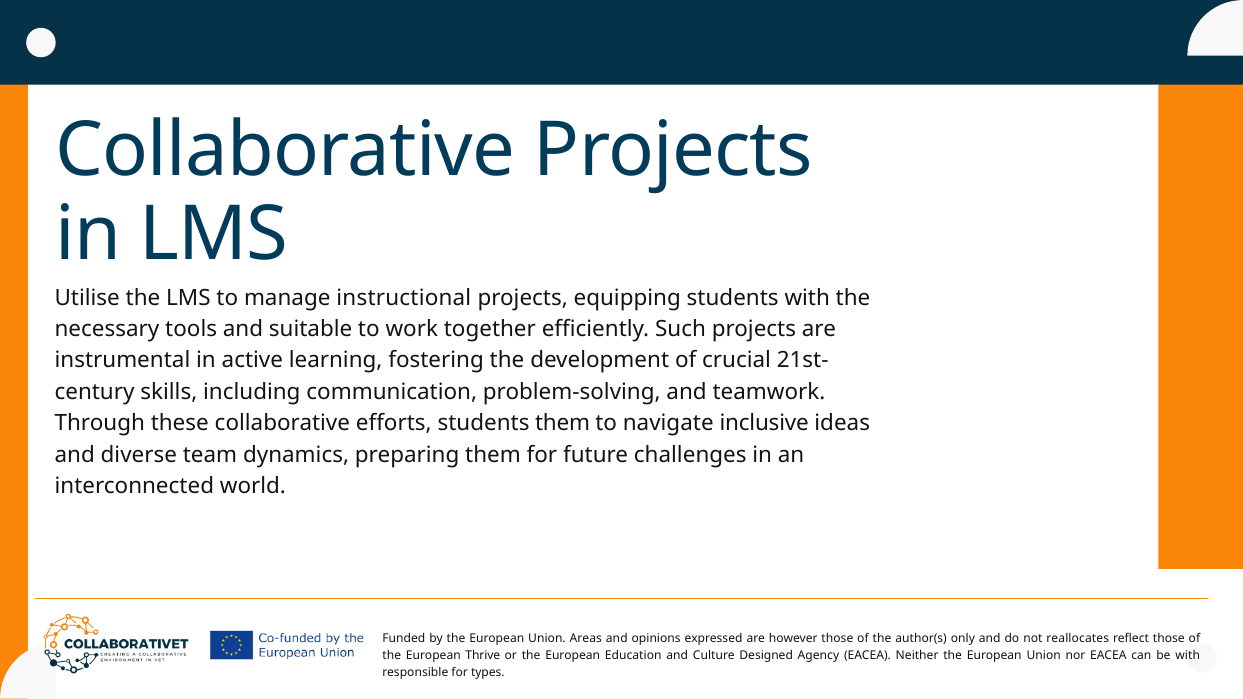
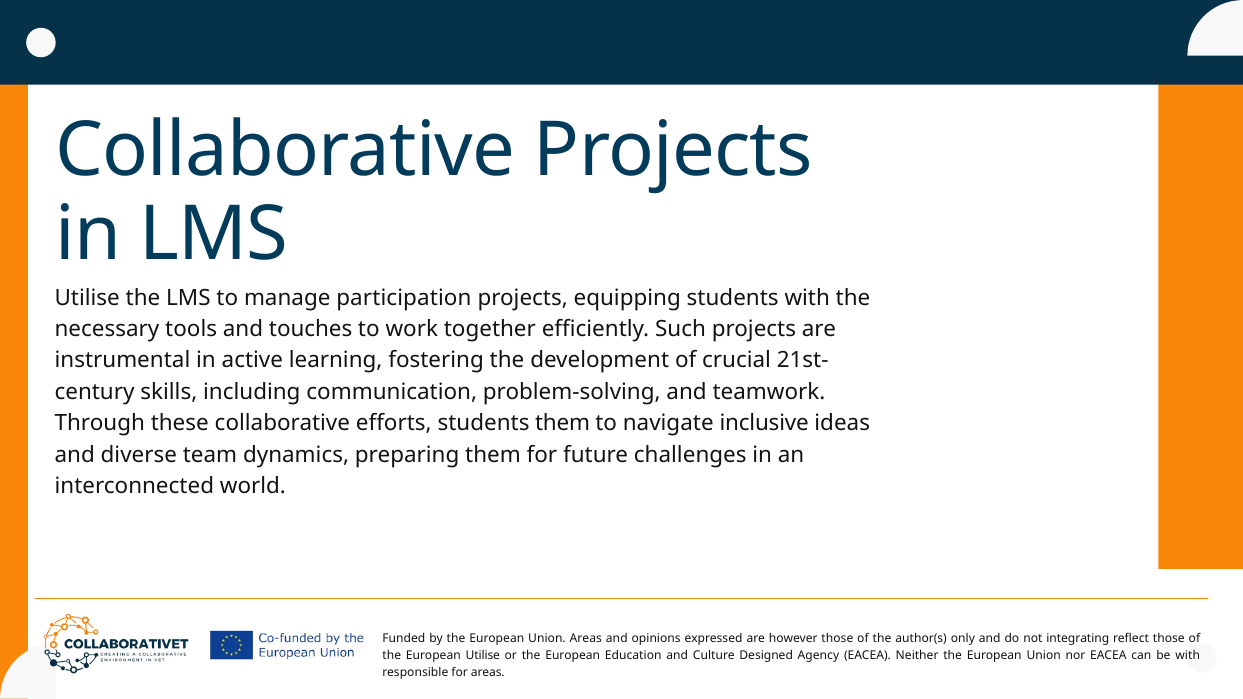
instructional: instructional -> participation
suitable: suitable -> touches
reallocates: reallocates -> integrating
European Thrive: Thrive -> Utilise
for types: types -> areas
